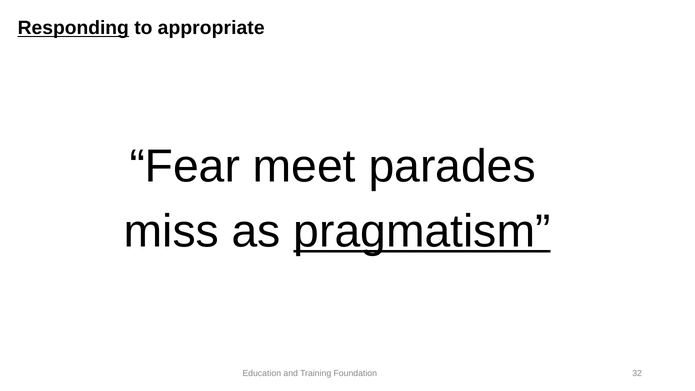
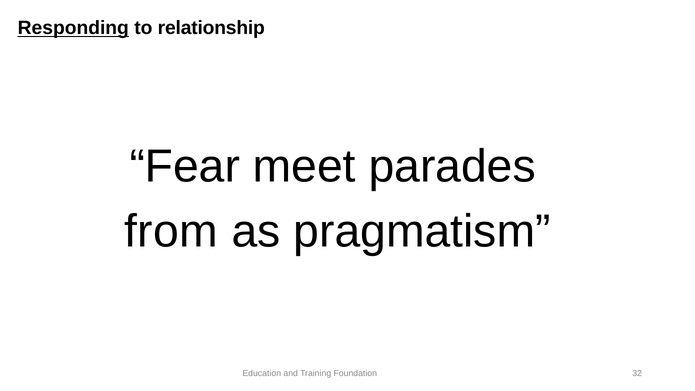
appropriate: appropriate -> relationship
miss: miss -> from
pragmatism underline: present -> none
